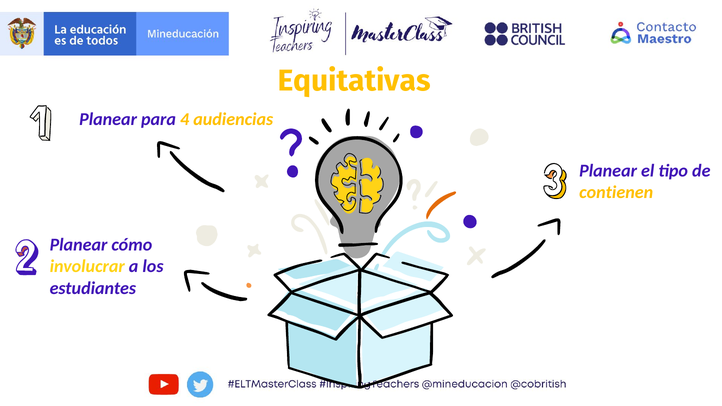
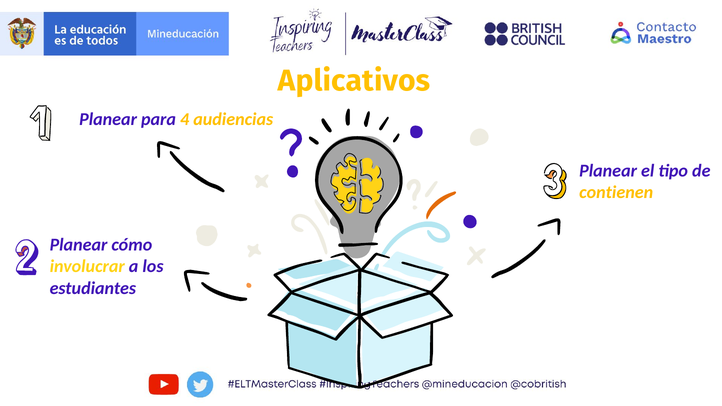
Equitativas: Equitativas -> Aplicativos
